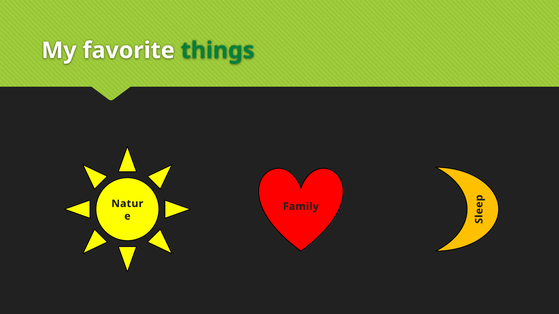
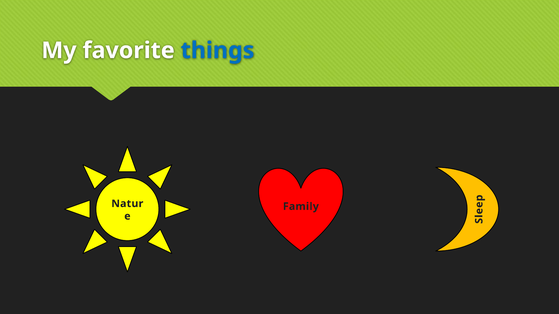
things colour: green -> blue
